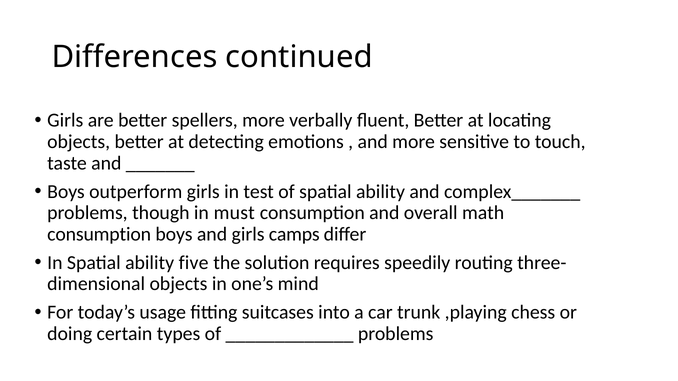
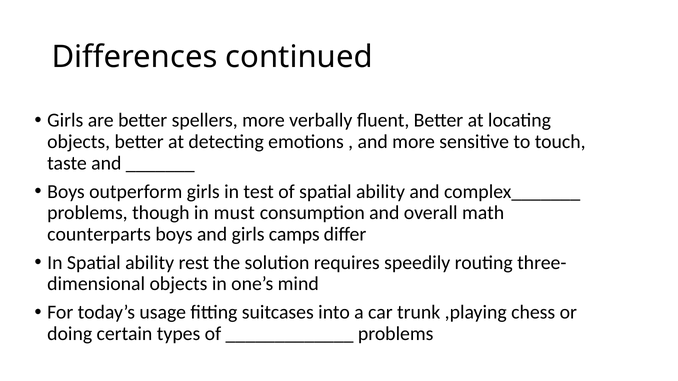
consumption at (99, 234): consumption -> counterparts
five: five -> rest
